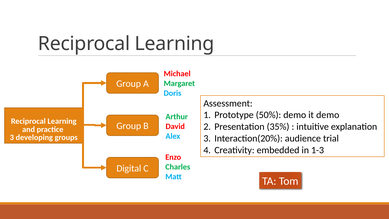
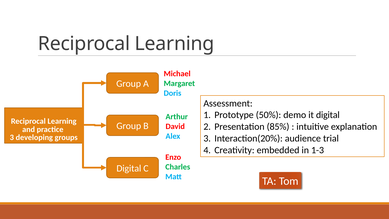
it demo: demo -> digital
35%: 35% -> 85%
